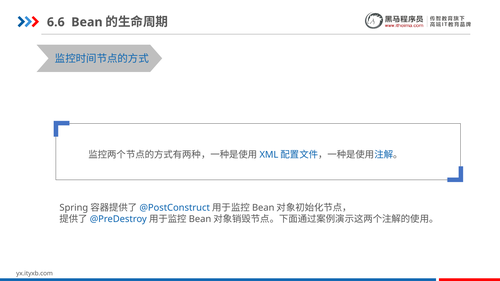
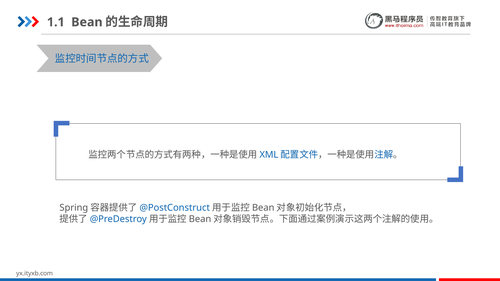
6.6: 6.6 -> 1.1
